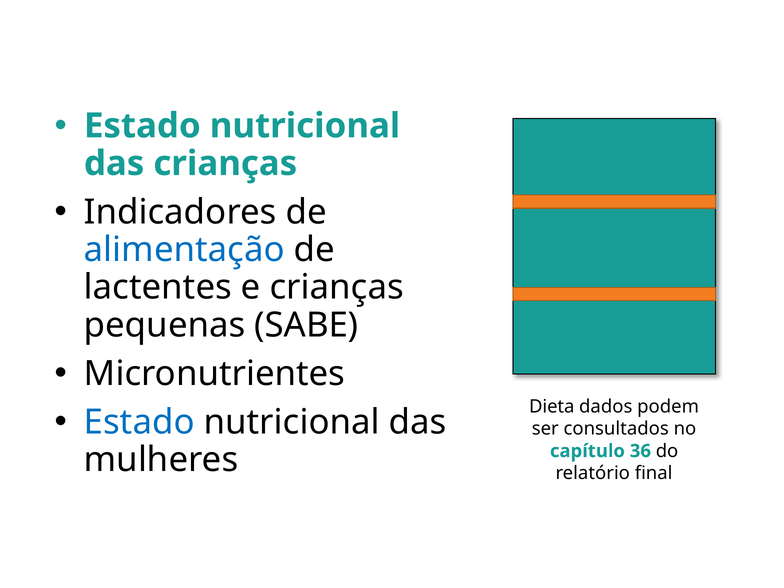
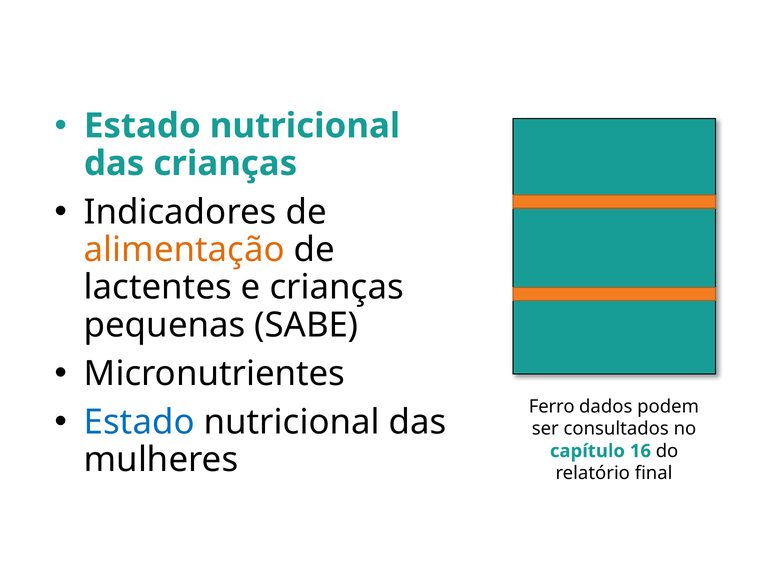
alimentação colour: blue -> orange
Dieta: Dieta -> Ferro
36: 36 -> 16
